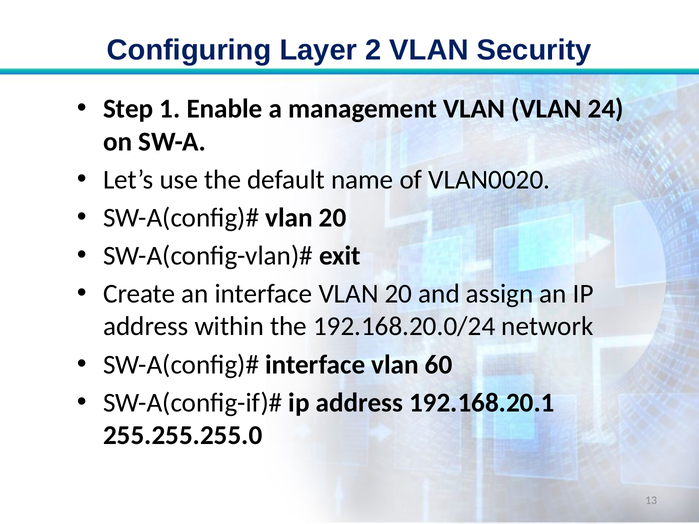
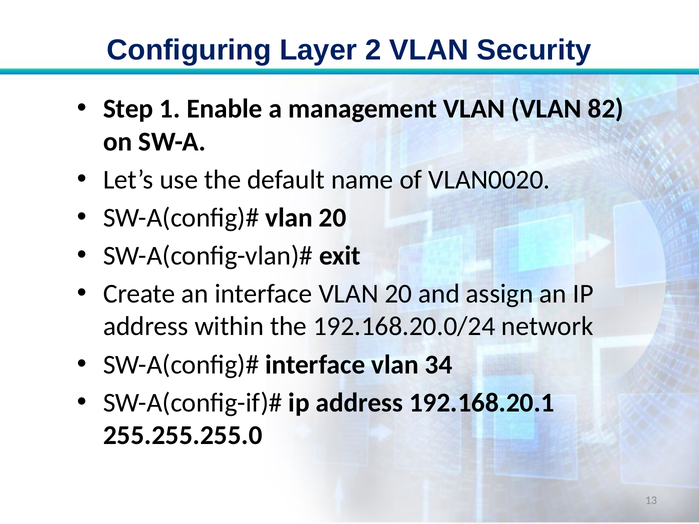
24: 24 -> 82
60: 60 -> 34
